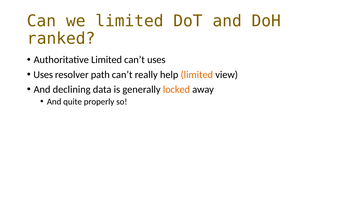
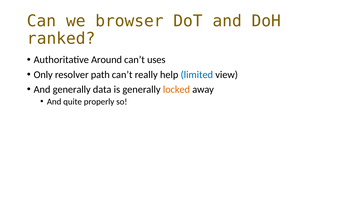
we limited: limited -> browser
Authoritative Limited: Limited -> Around
Uses at (43, 75): Uses -> Only
limited at (197, 75) colour: orange -> blue
And declining: declining -> generally
